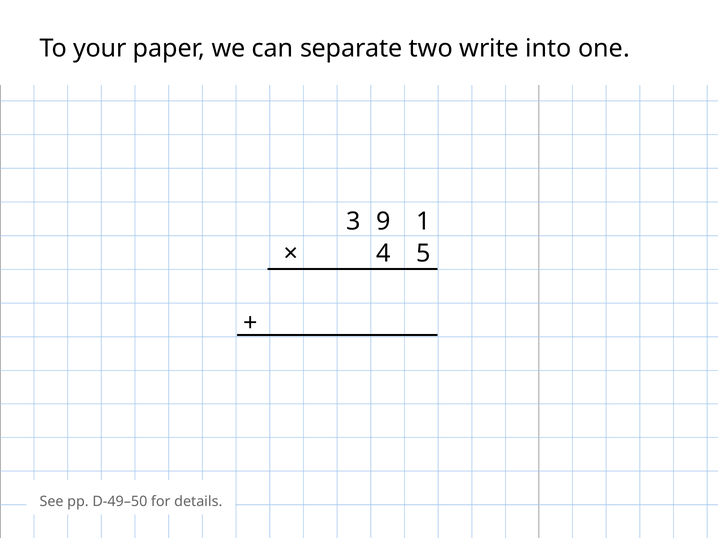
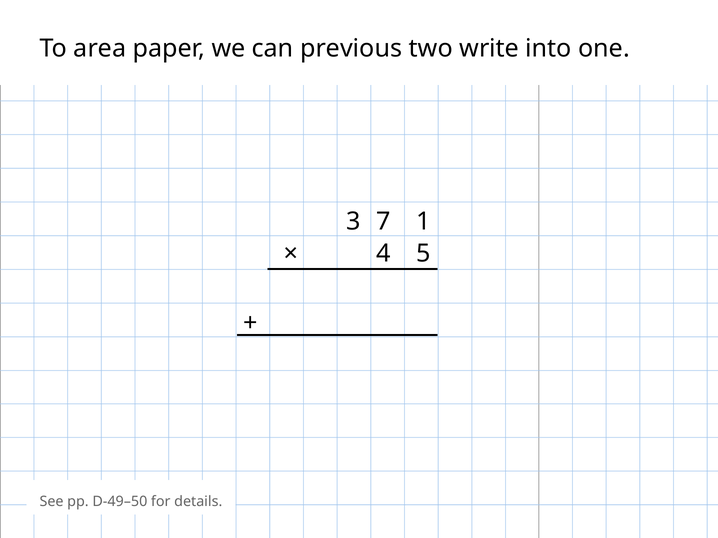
your: your -> area
separate: separate -> previous
9: 9 -> 7
